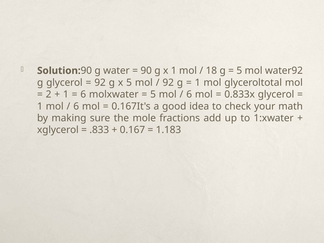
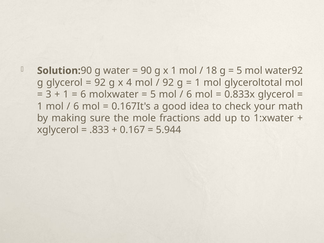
x 5: 5 -> 4
2: 2 -> 3
1.183: 1.183 -> 5.944
